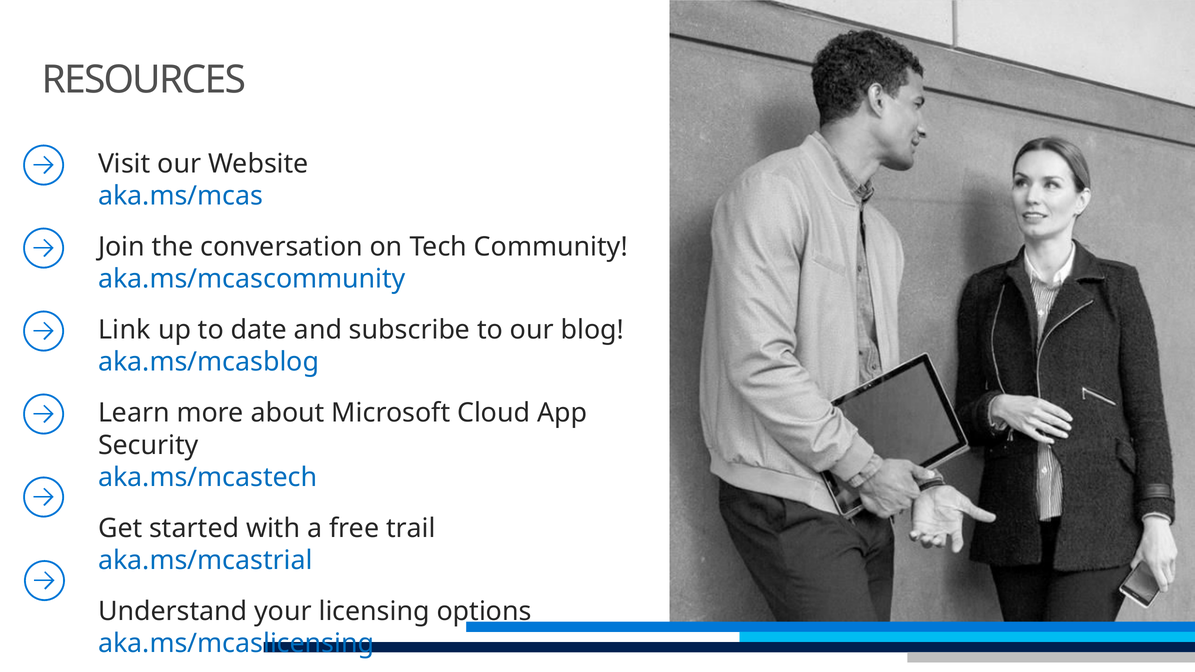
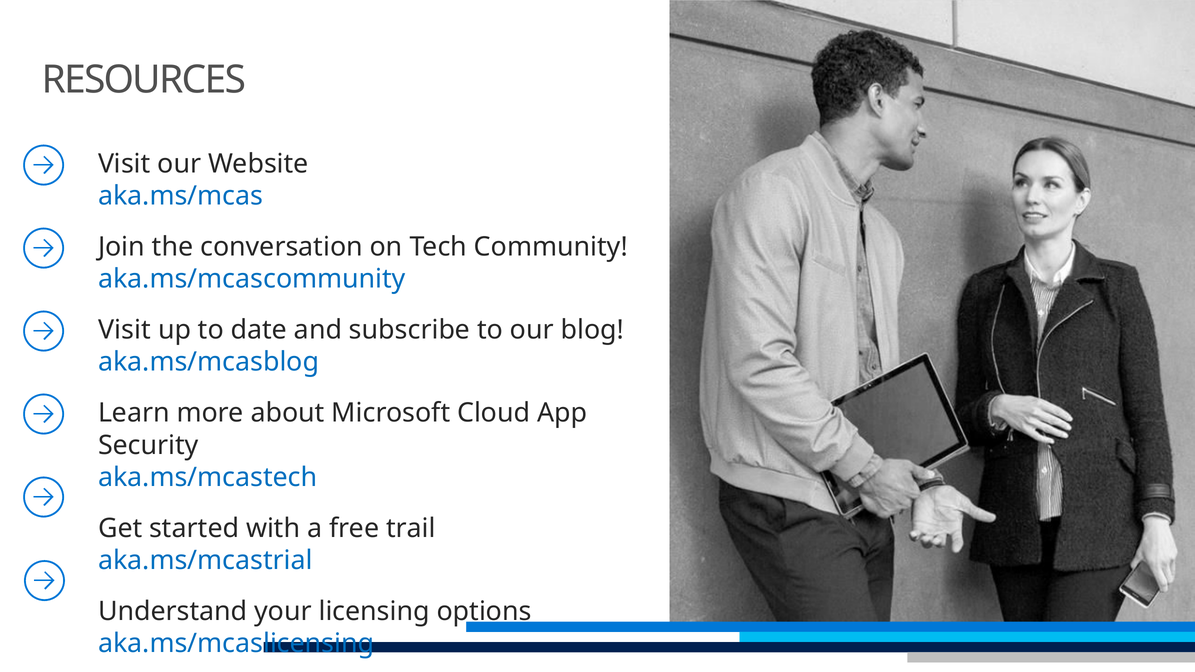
Link at (124, 330): Link -> Visit
